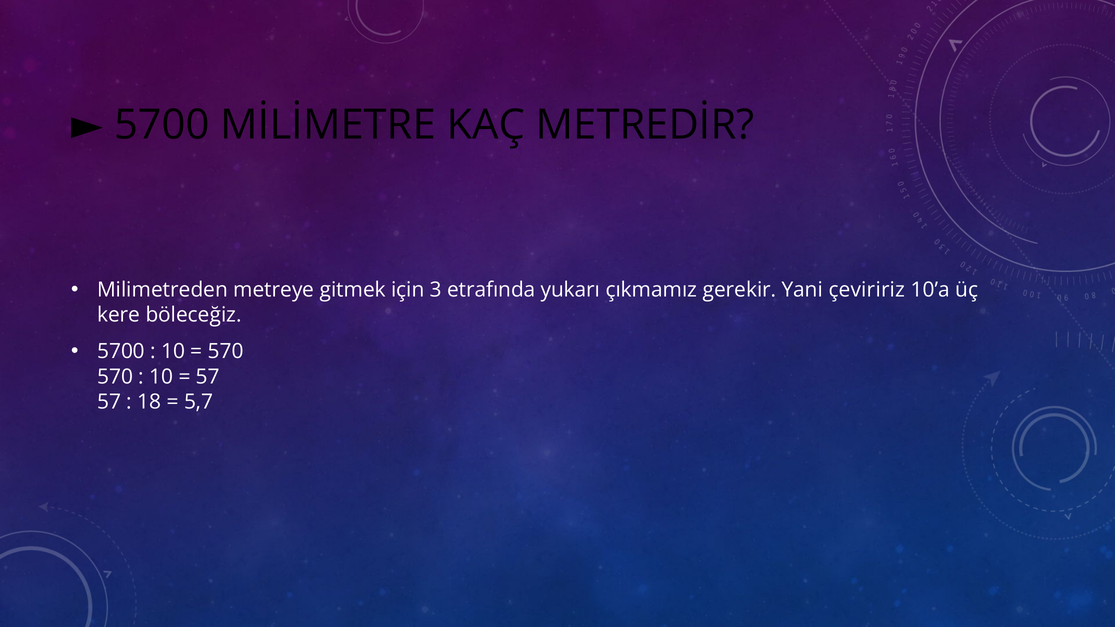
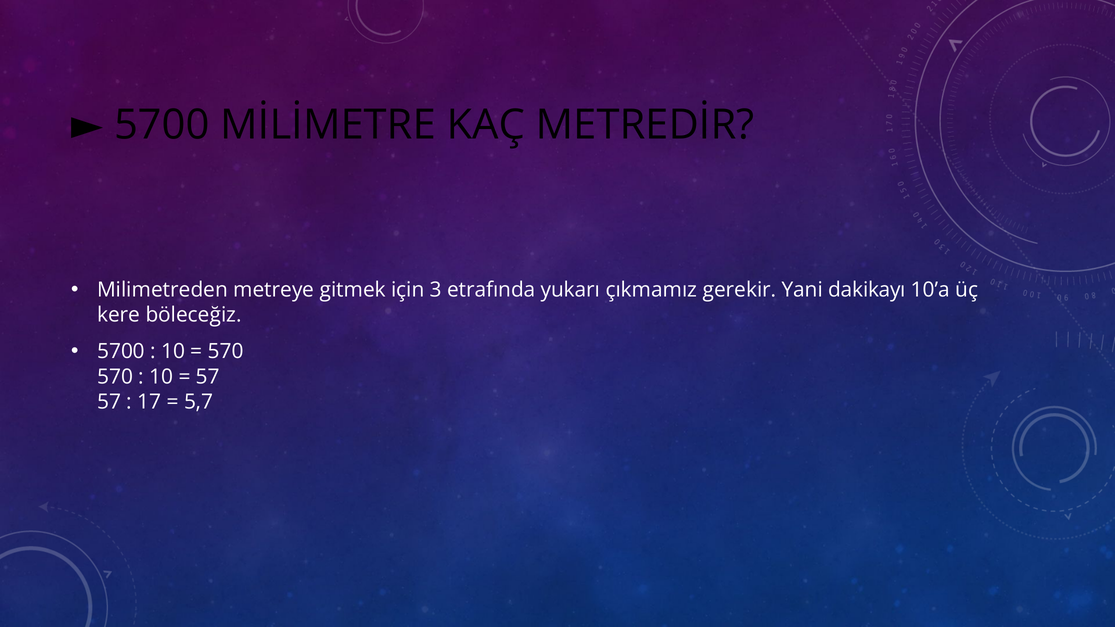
çeviririz: çeviririz -> dakikayı
18: 18 -> 17
